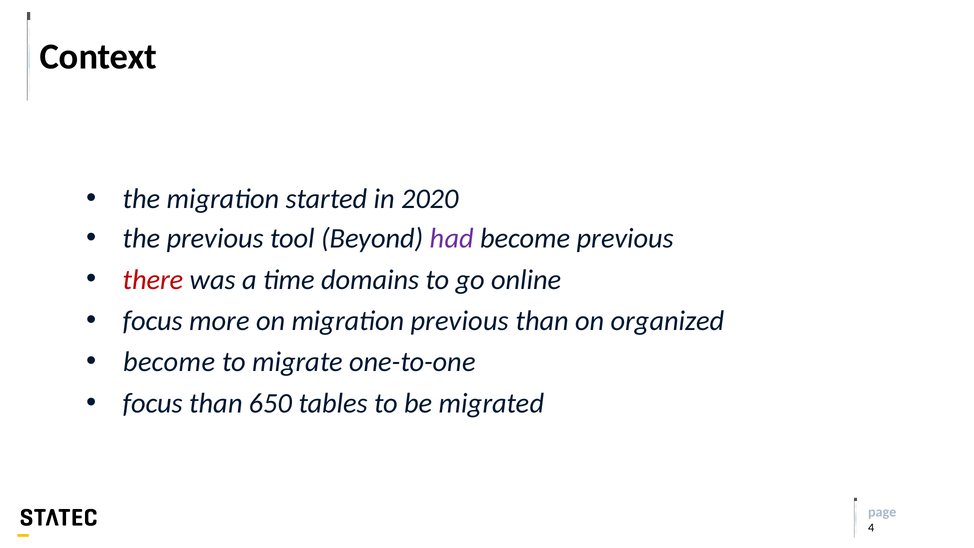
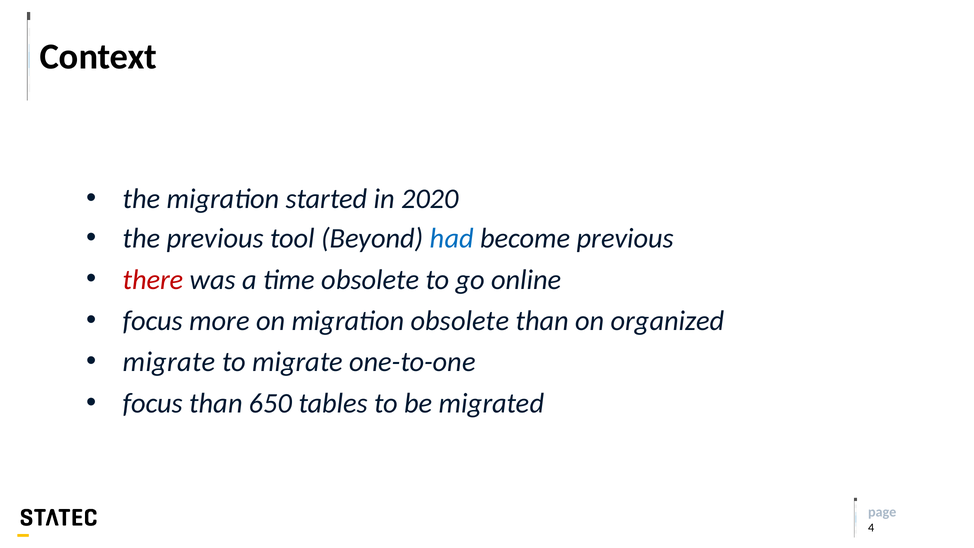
had colour: purple -> blue
time domains: domains -> obsolete
migration previous: previous -> obsolete
become at (169, 362): become -> migrate
